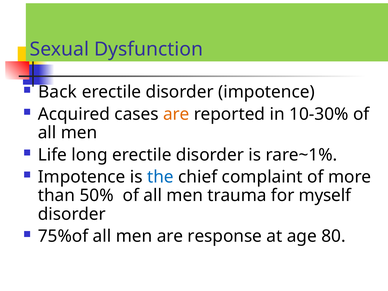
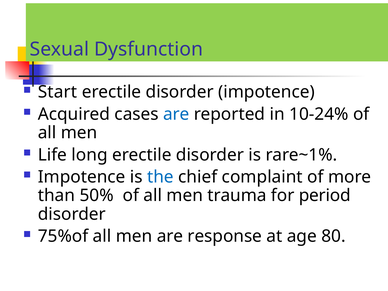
Back: Back -> Start
are at (176, 114) colour: orange -> blue
10-30%: 10-30% -> 10-24%
myself: myself -> period
